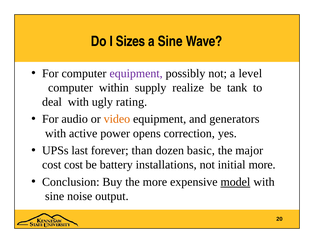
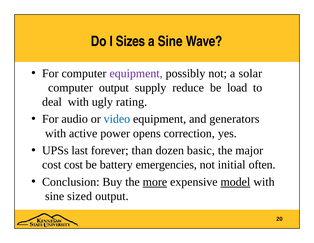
level: level -> solar
computer within: within -> output
realize: realize -> reduce
tank: tank -> load
video colour: orange -> blue
installations: installations -> emergencies
initial more: more -> often
more at (155, 182) underline: none -> present
noise: noise -> sized
